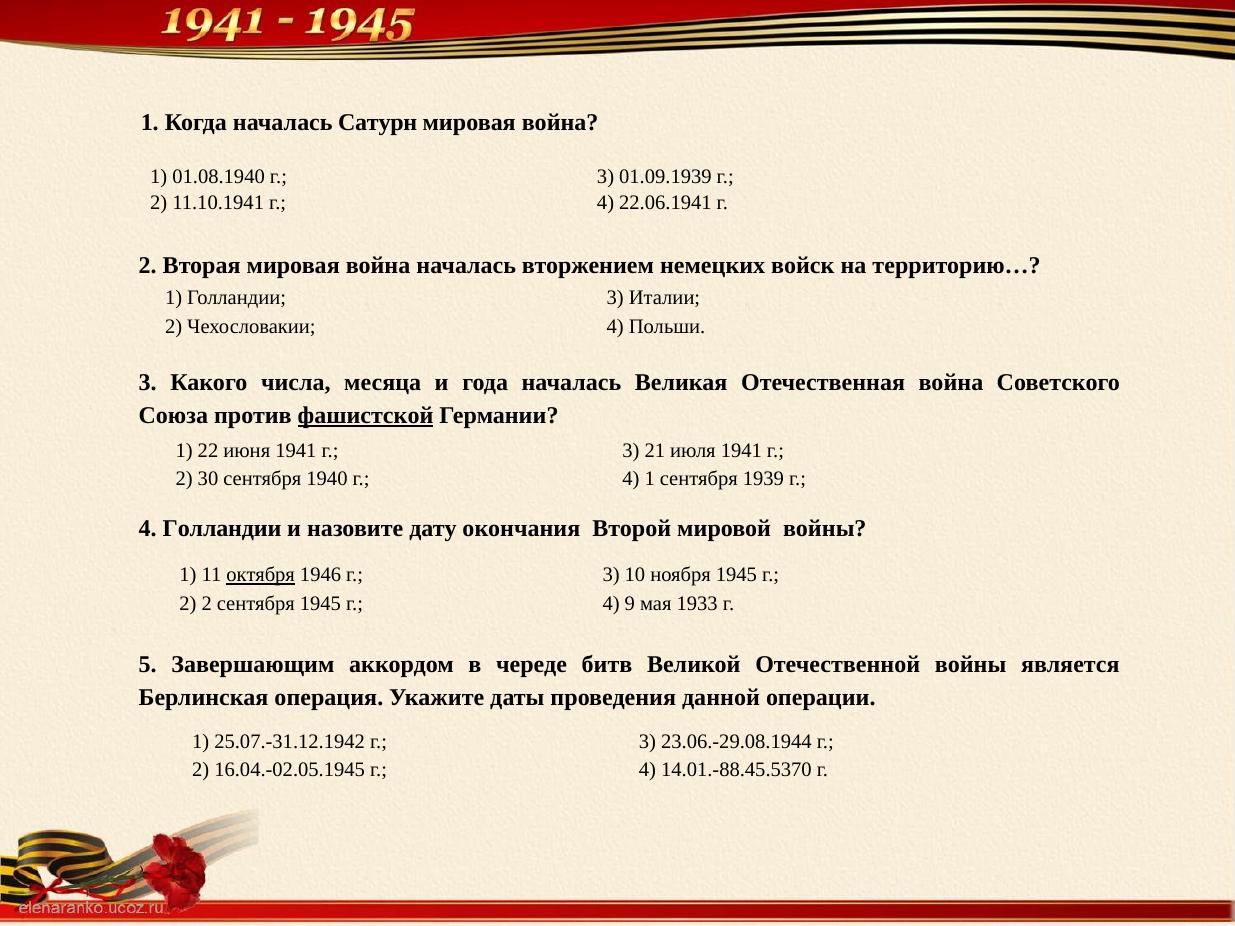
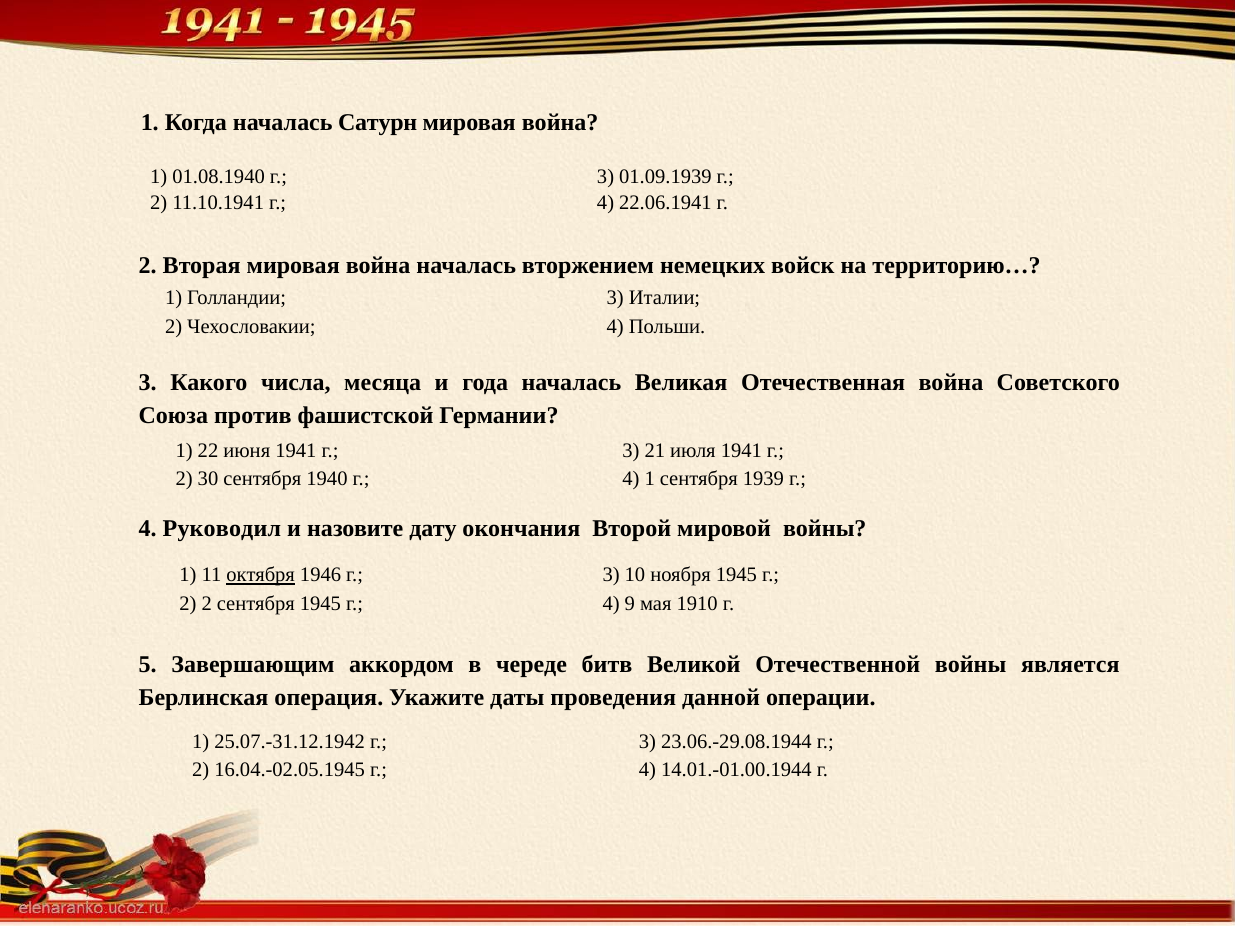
фашистской underline: present -> none
4 Голландии: Голландии -> Руководил
1933: 1933 -> 1910
14.01.-88.45.5370: 14.01.-88.45.5370 -> 14.01.-01.00.1944
